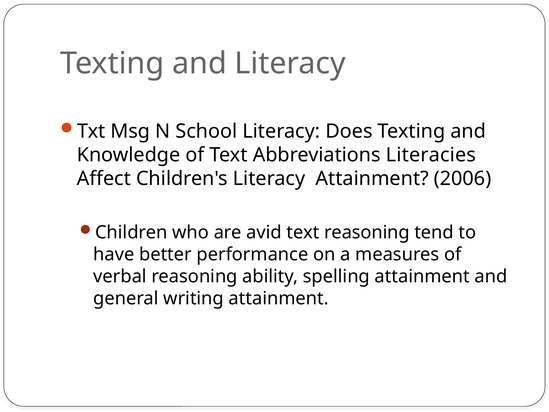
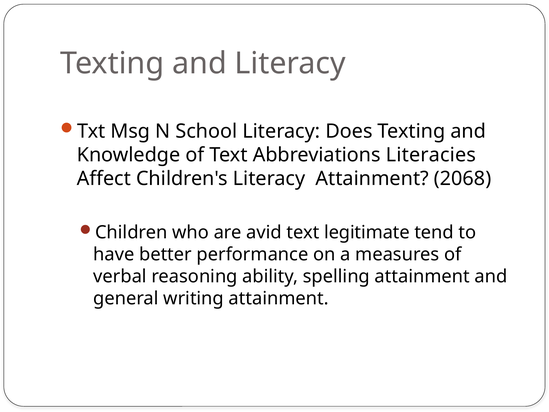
2006: 2006 -> 2068
text reasoning: reasoning -> legitimate
